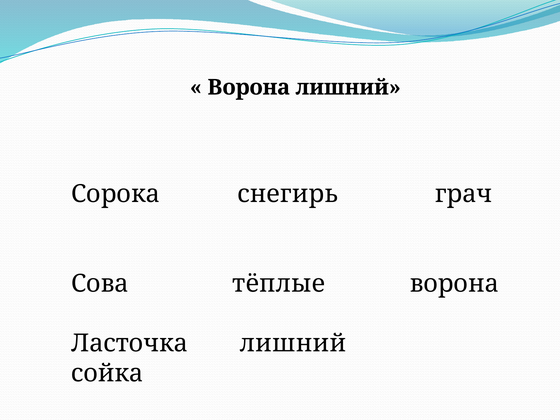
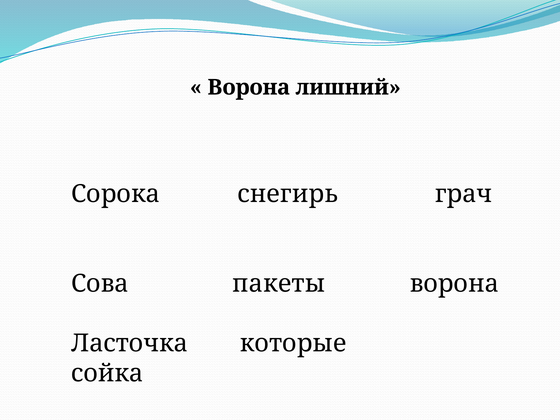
тёплые: тёплые -> пакеты
Ласточка лишний: лишний -> которые
